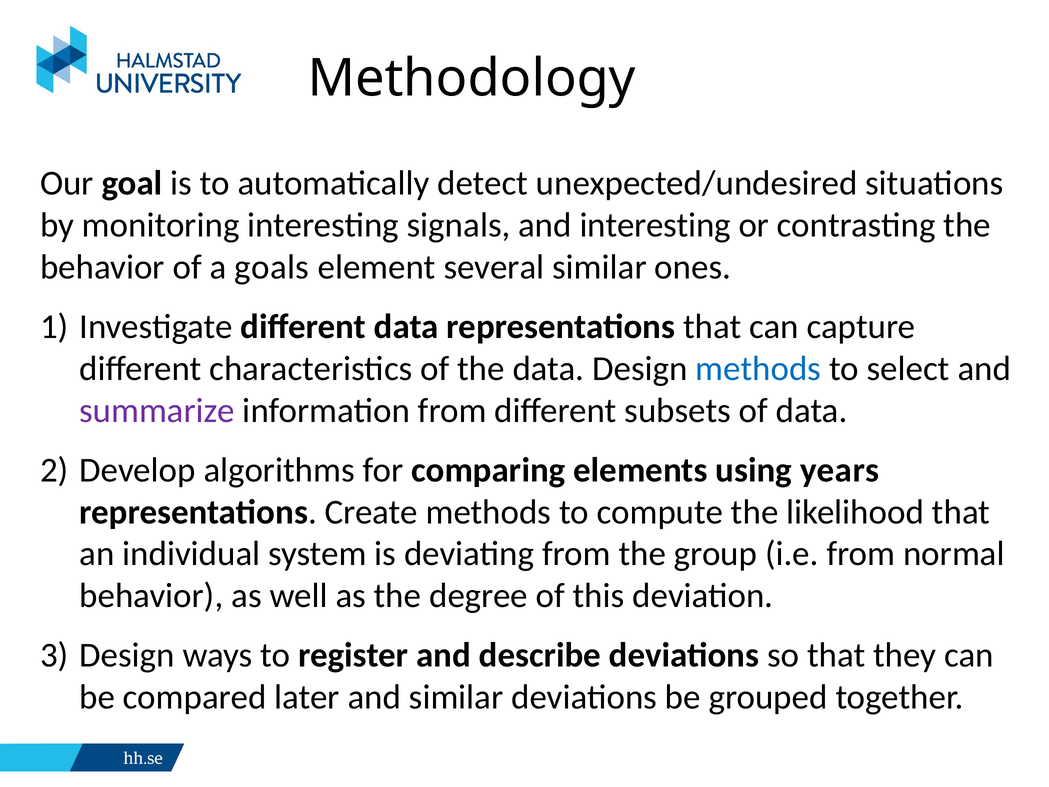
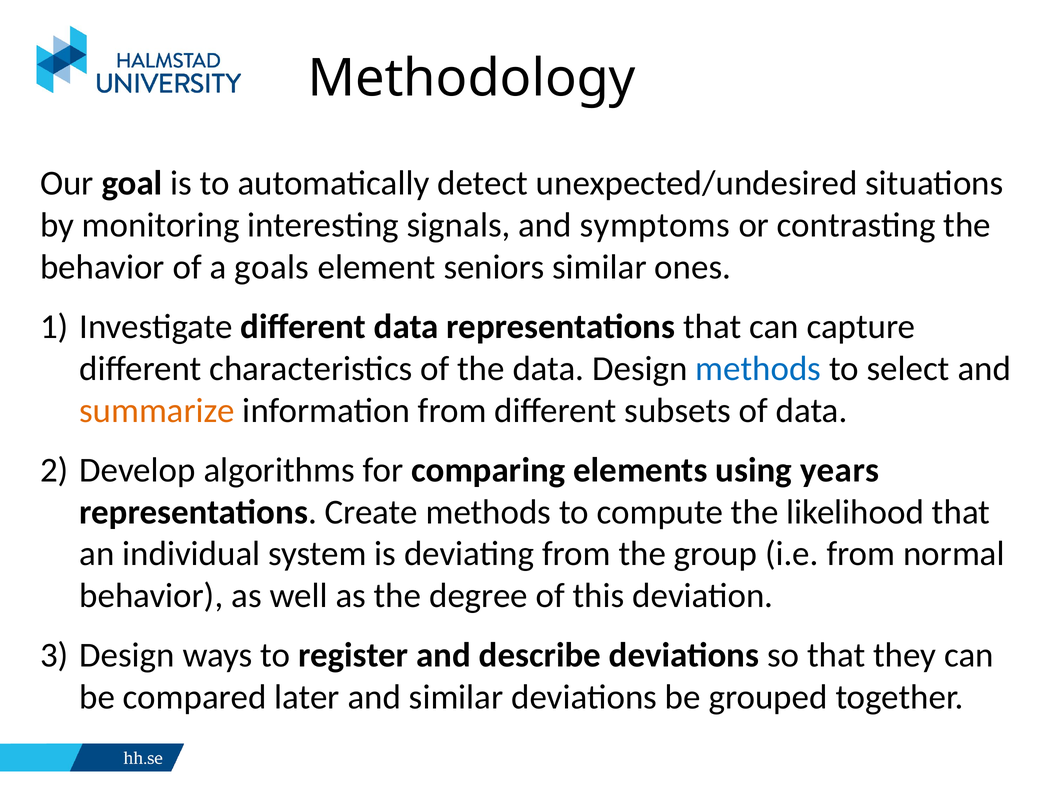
and interesting: interesting -> symptoms
several: several -> seniors
summarize colour: purple -> orange
